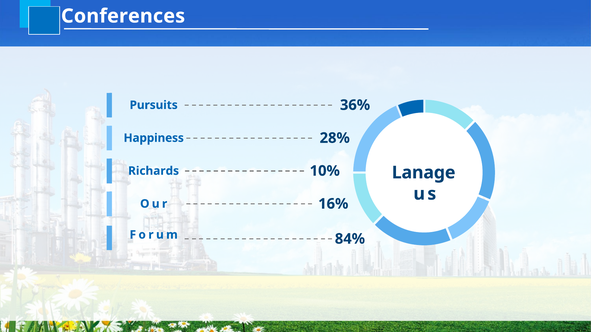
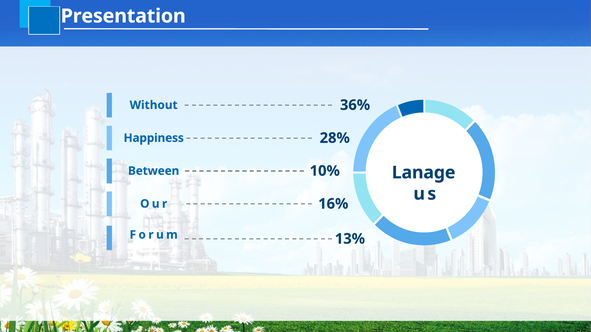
Conferences: Conferences -> Presentation
Pursuits: Pursuits -> Without
Richards: Richards -> Between
84%: 84% -> 13%
